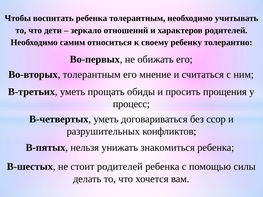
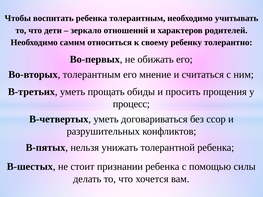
знакомиться: знакомиться -> толерантной
стоит родителей: родителей -> признании
